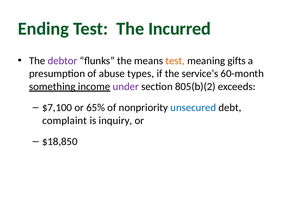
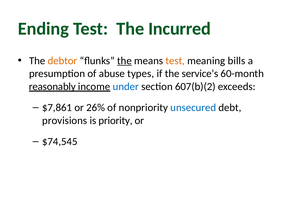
debtor colour: purple -> orange
the at (124, 61) underline: none -> present
gifts: gifts -> bills
something: something -> reasonably
under colour: purple -> blue
805(b)(2: 805(b)(2 -> 607(b)(2
$7,100: $7,100 -> $7,861
65%: 65% -> 26%
complaint: complaint -> provisions
inquiry: inquiry -> priority
$18,850: $18,850 -> $74,545
